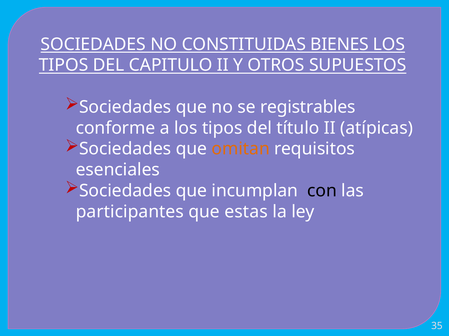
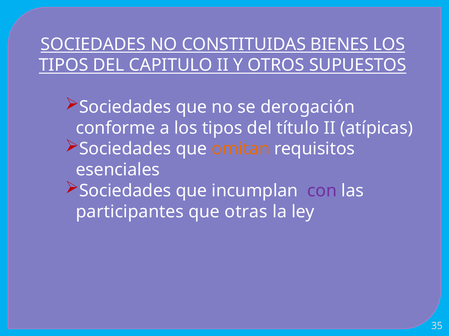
registrables: registrables -> derogación
con colour: black -> purple
estas: estas -> otras
